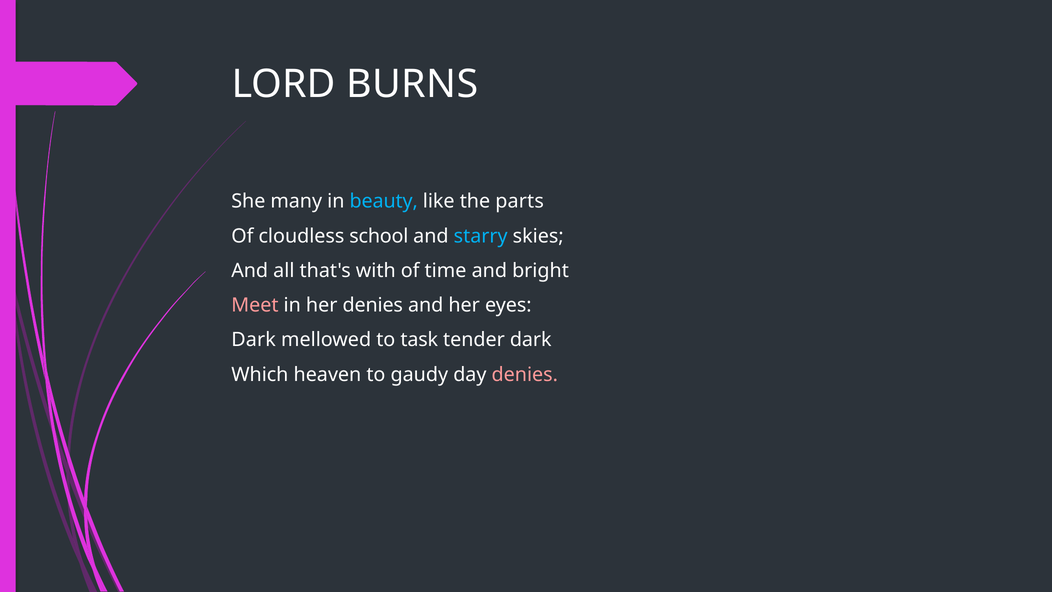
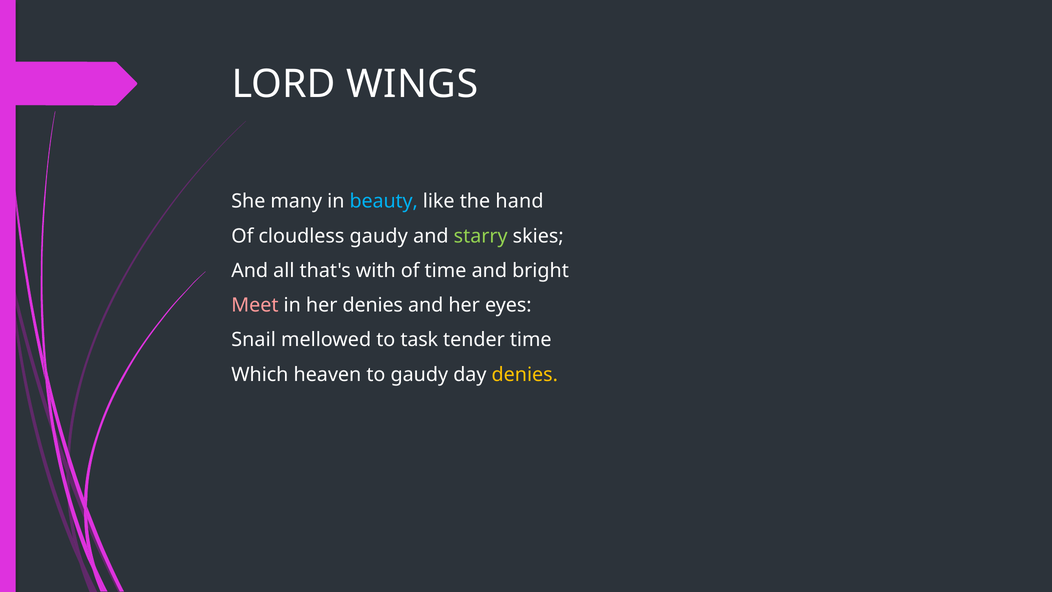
BURNS: BURNS -> WINGS
parts: parts -> hand
cloudless school: school -> gaudy
starry colour: light blue -> light green
Dark at (254, 340): Dark -> Snail
tender dark: dark -> time
denies at (525, 374) colour: pink -> yellow
